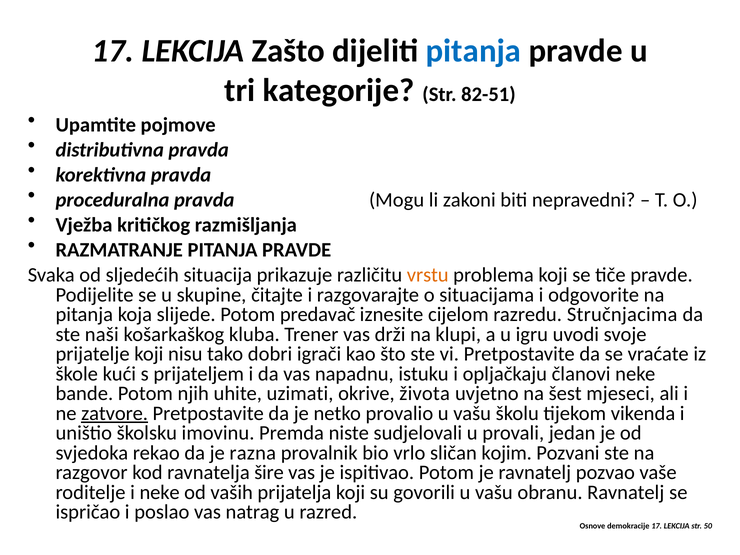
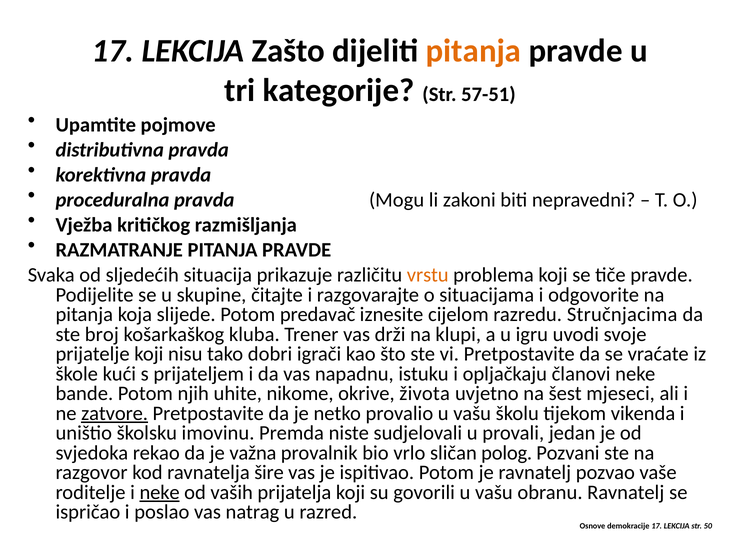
pitanja at (474, 51) colour: blue -> orange
82-51: 82-51 -> 57-51
naši: naši -> broj
uzimati: uzimati -> nikome
razna: razna -> važna
kojim: kojim -> polog
neke at (160, 492) underline: none -> present
